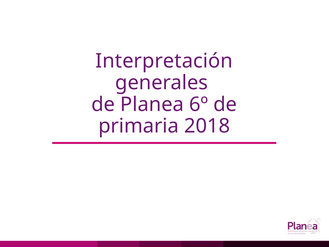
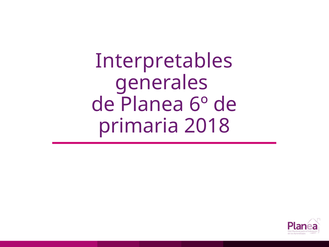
Interpretación: Interpretación -> Interpretables
